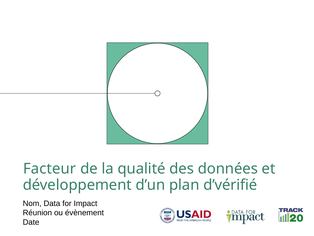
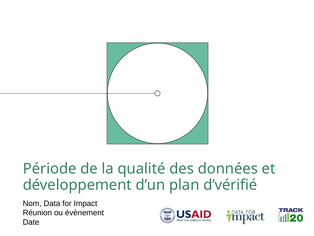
Facteur: Facteur -> Période
